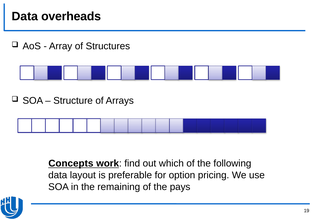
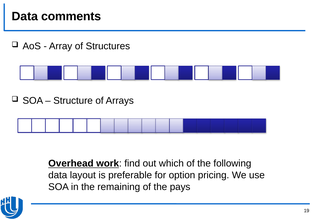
overheads: overheads -> comments
Concepts: Concepts -> Overhead
